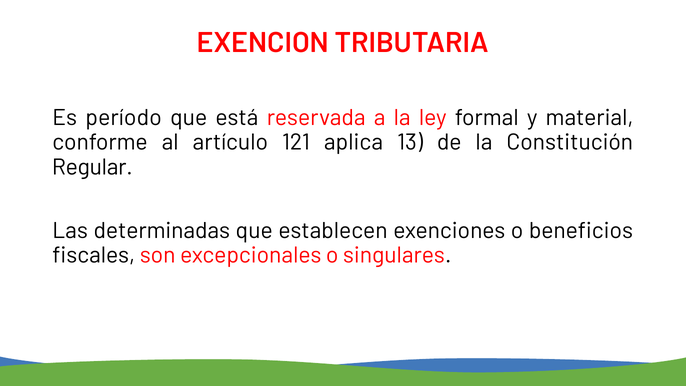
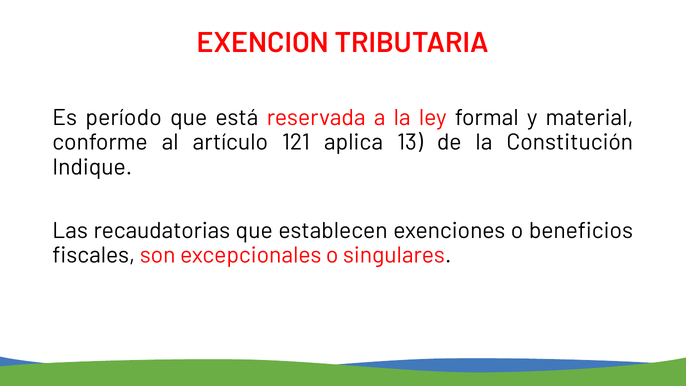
Regular: Regular -> Indique
determinadas: determinadas -> recaudatorias
